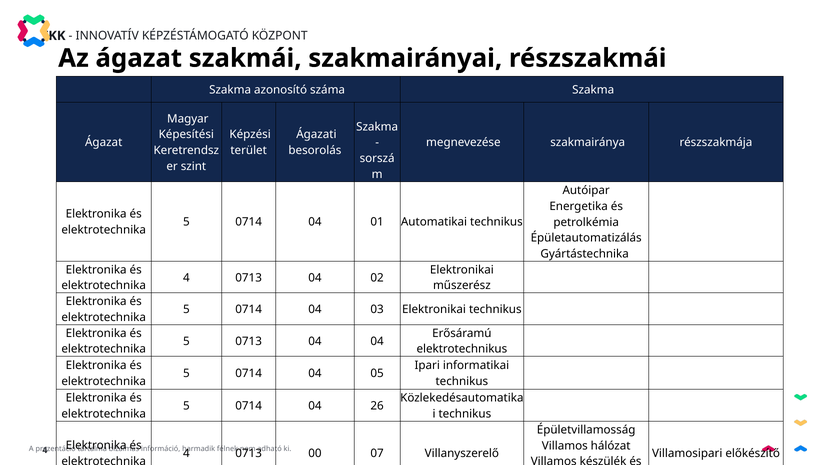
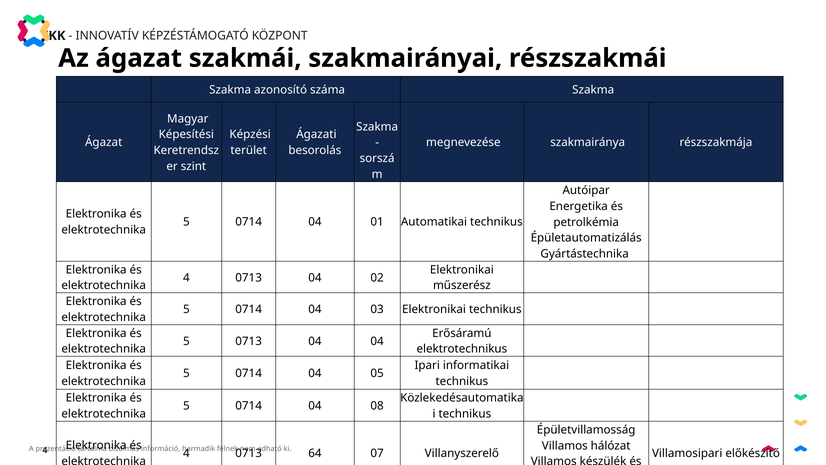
26: 26 -> 08
00: 00 -> 64
